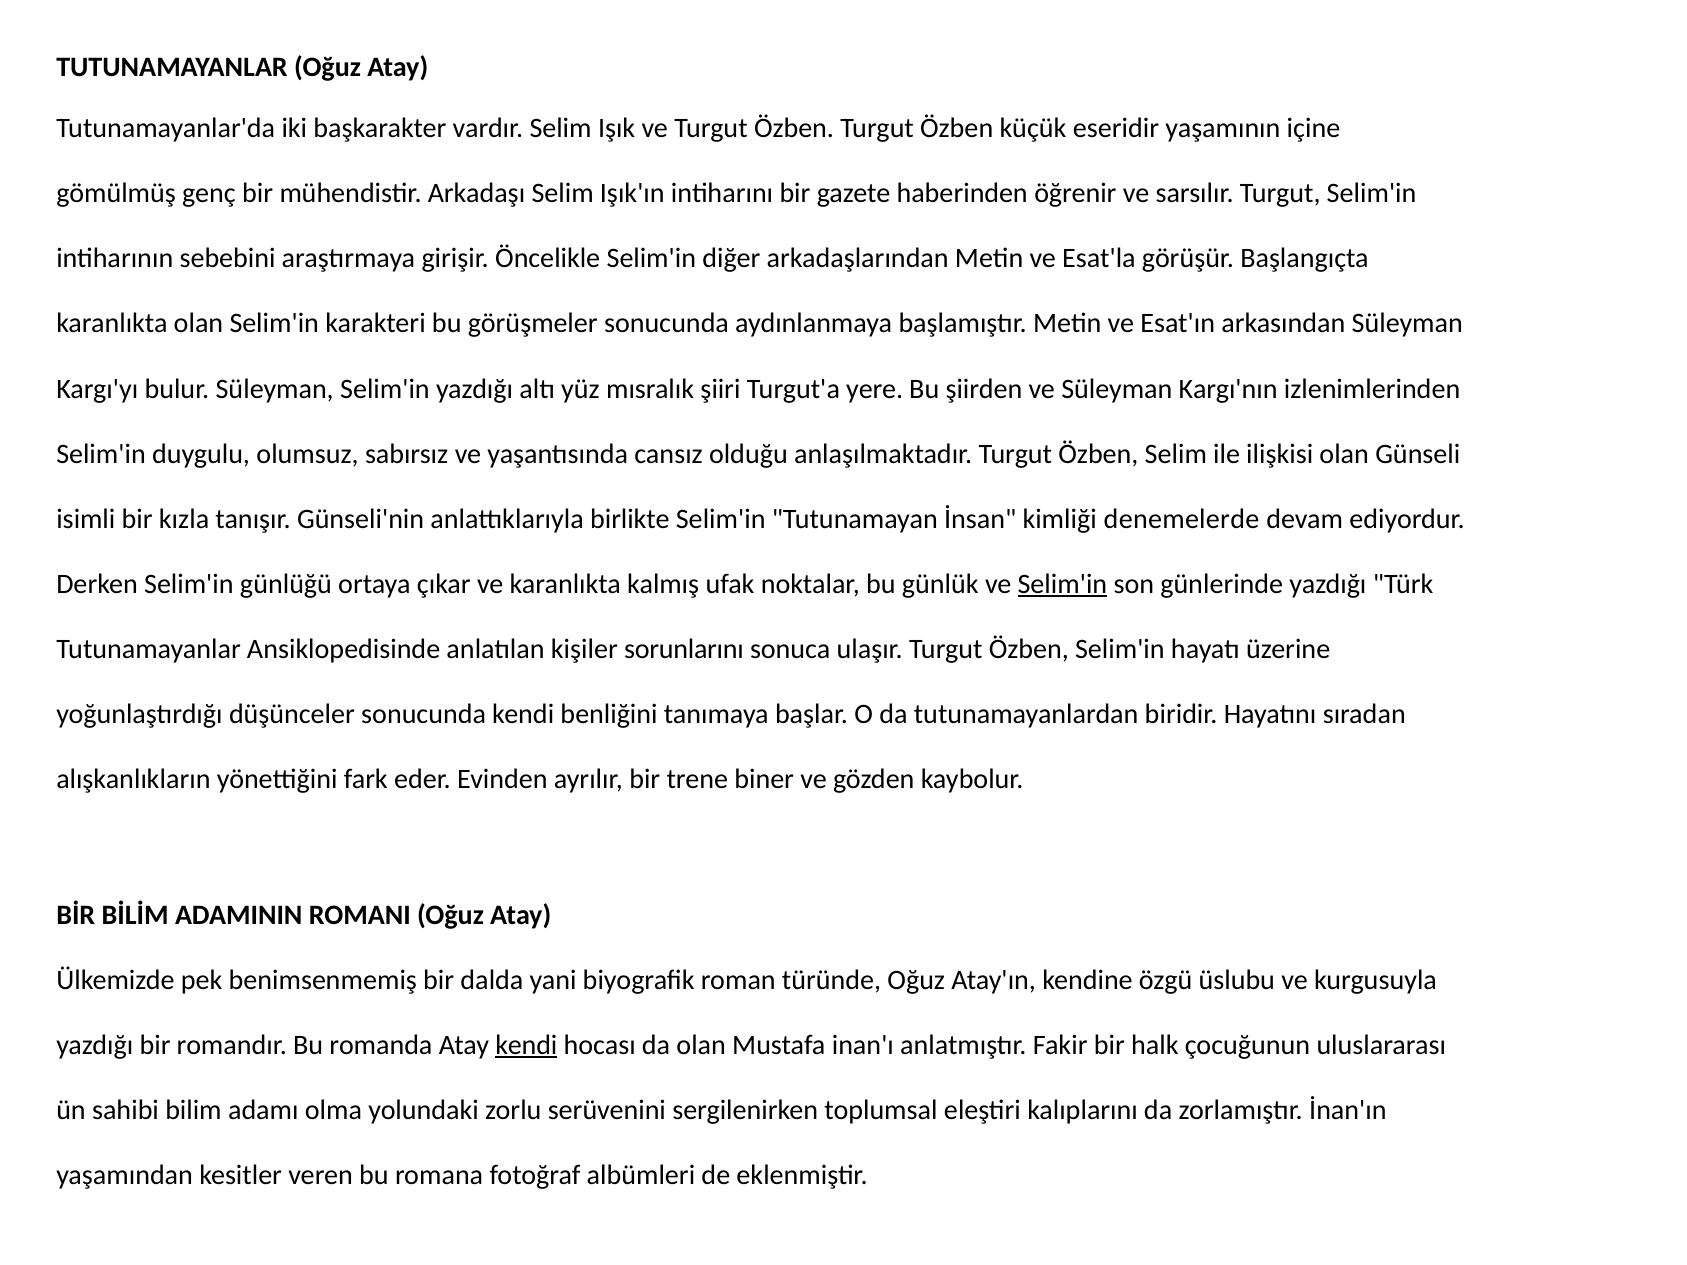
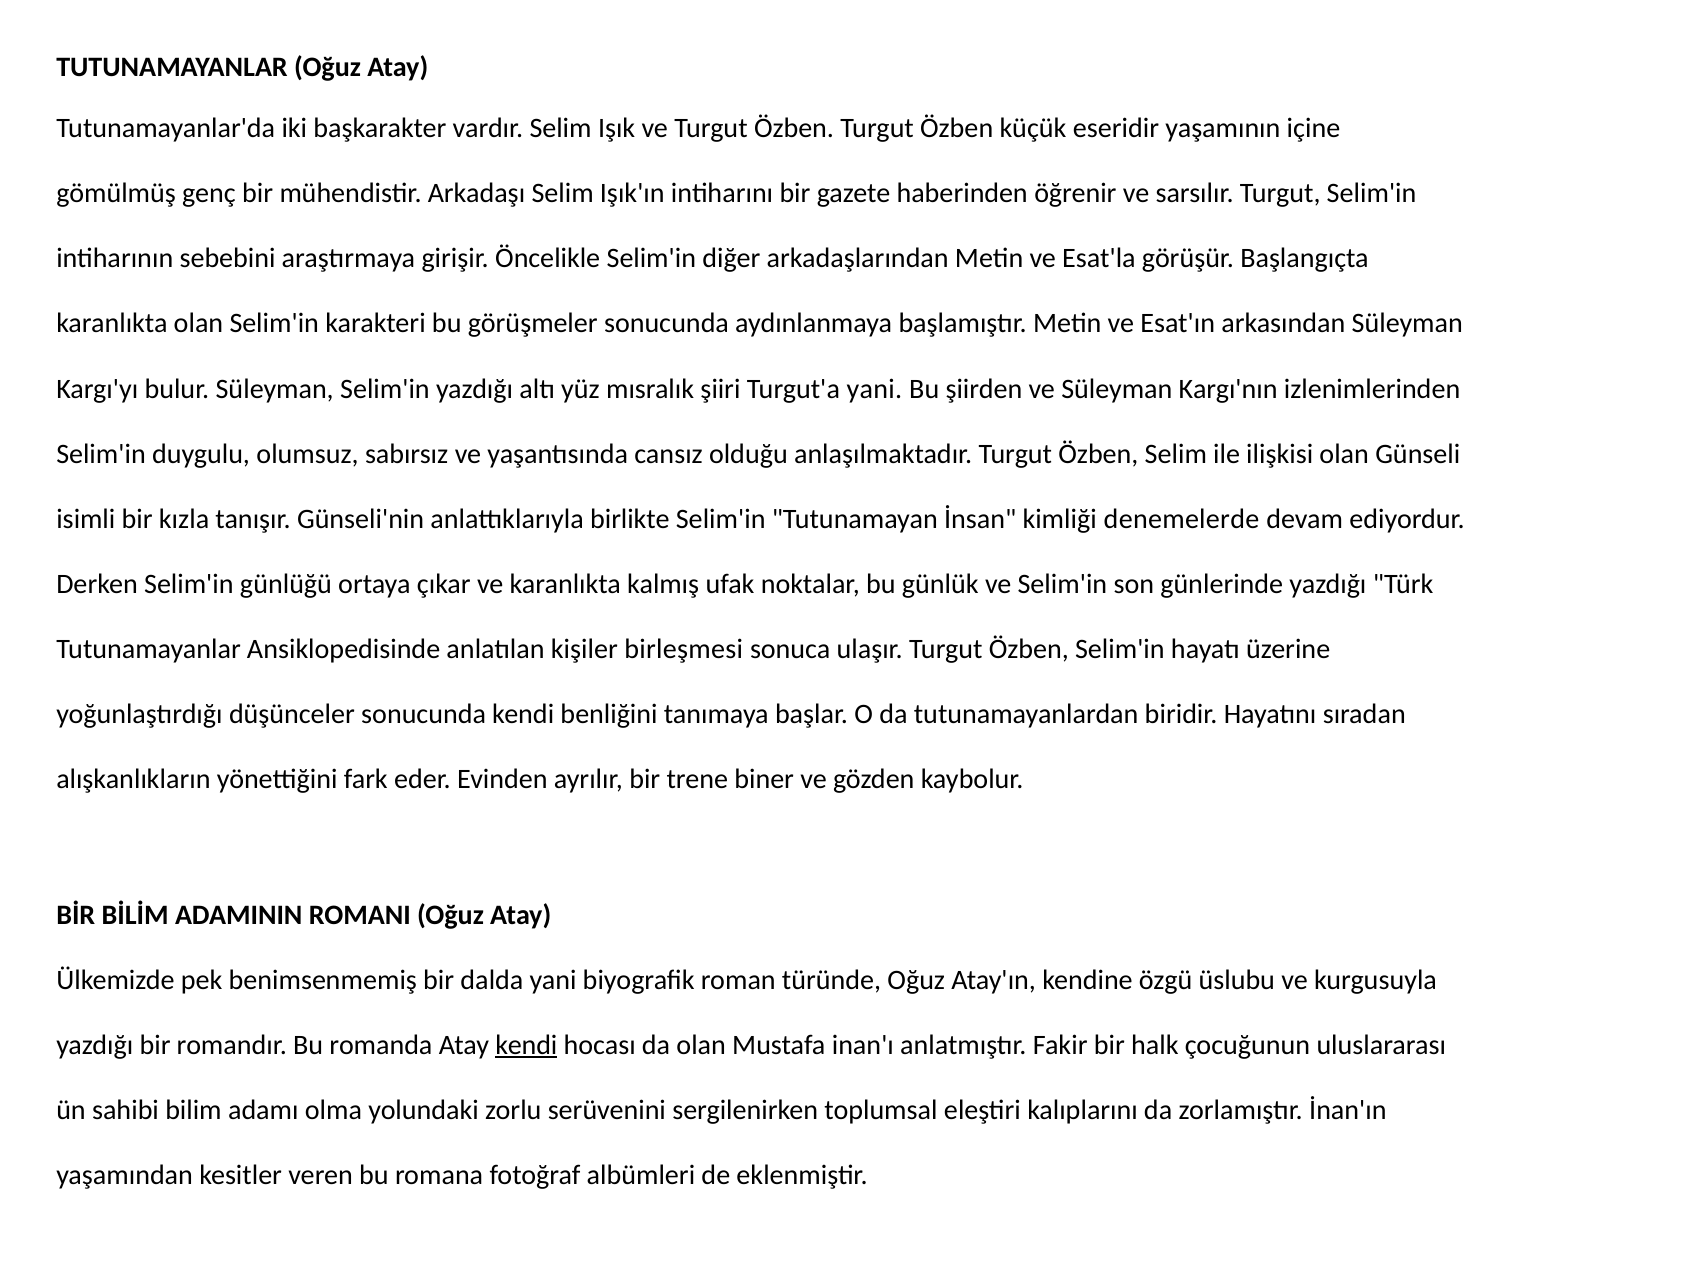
Turgut'a yere: yere -> yani
Selim'in at (1062, 584) underline: present -> none
sorunlarını: sorunlarını -> birleşmesi
